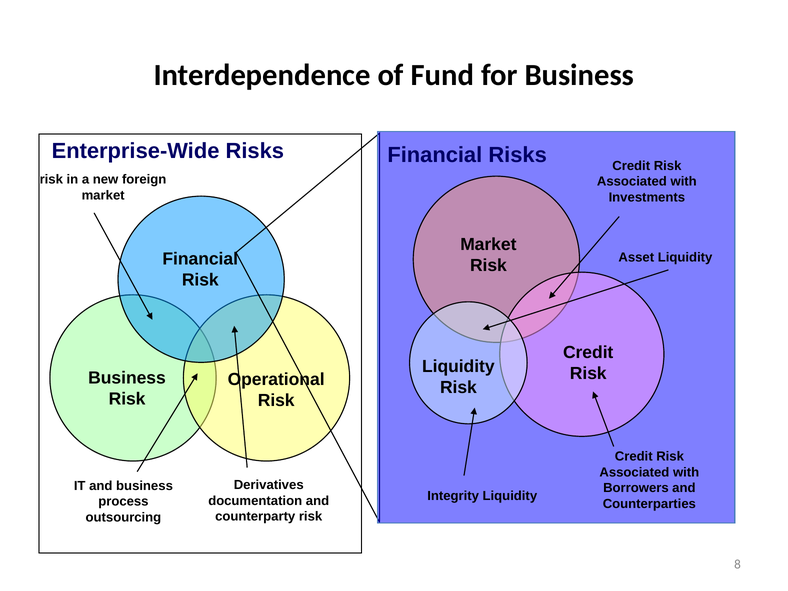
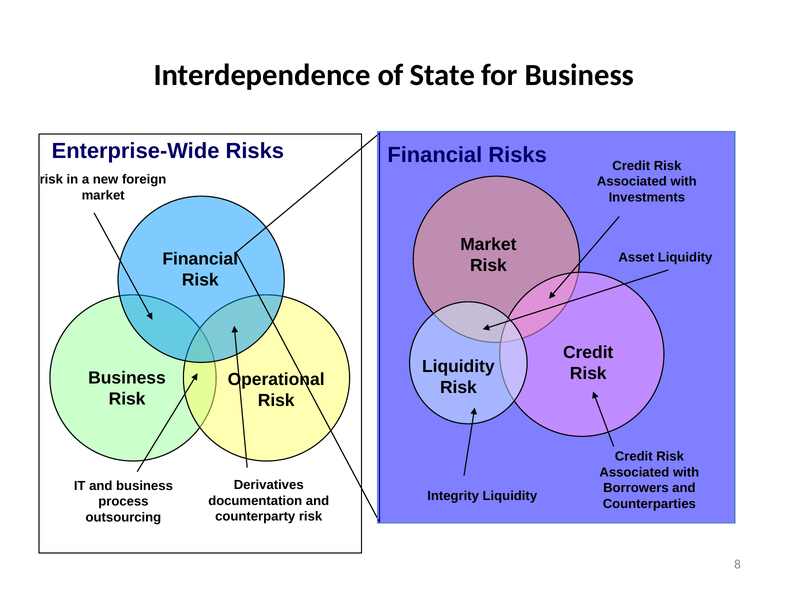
Fund: Fund -> State
